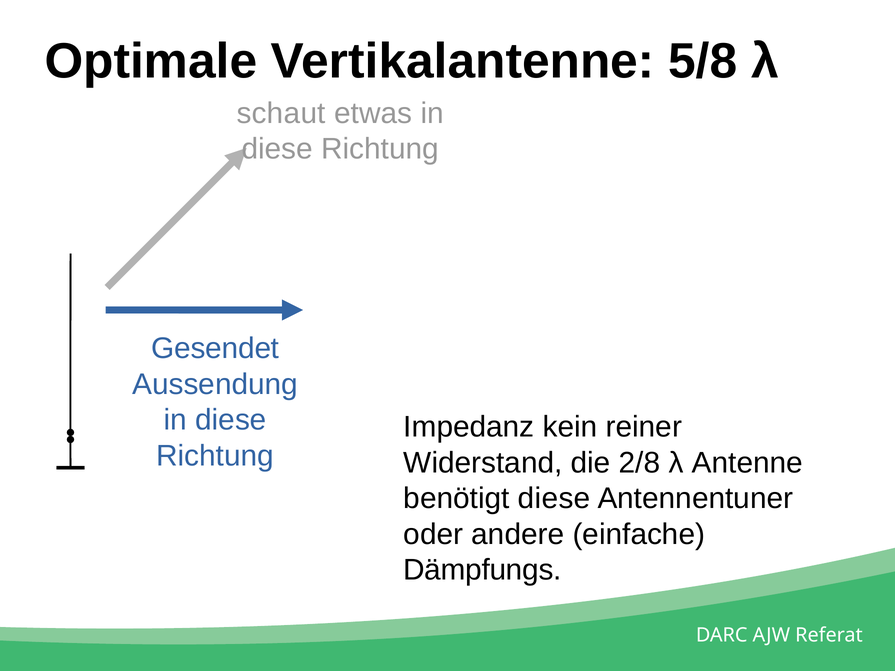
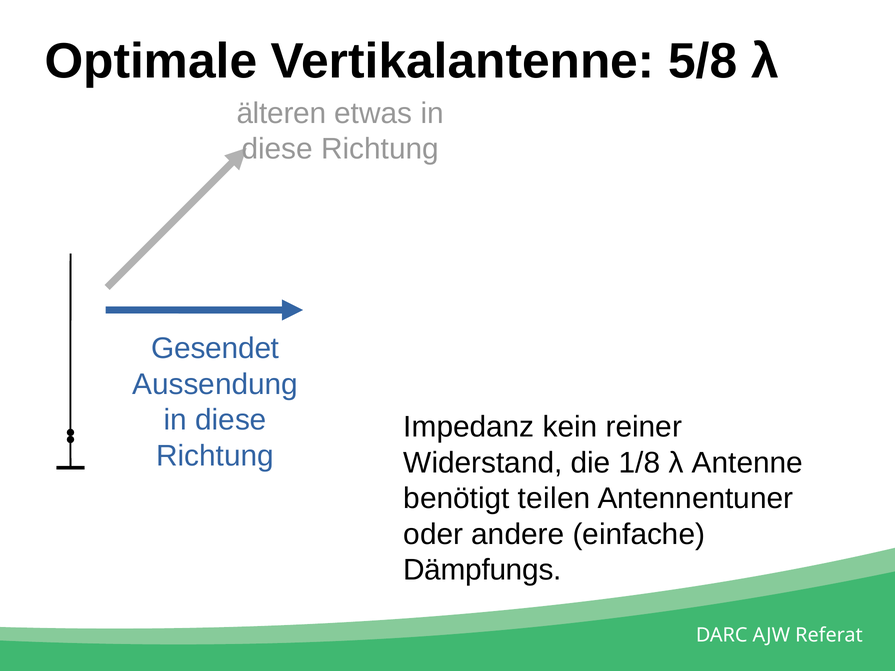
schaut: schaut -> älteren
2/8: 2/8 -> 1/8
benötigt diese: diese -> teilen
